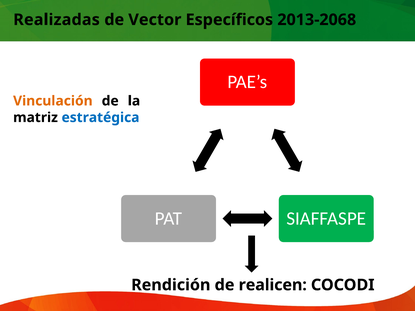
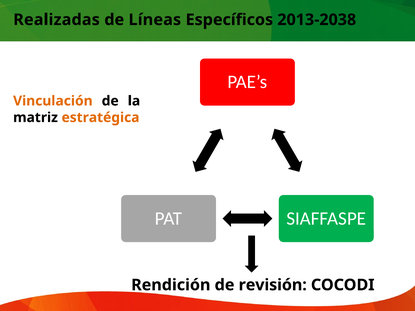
Vector: Vector -> Líneas
2013-2068: 2013-2068 -> 2013-2038
estratégica colour: blue -> orange
realicen: realicen -> revisión
